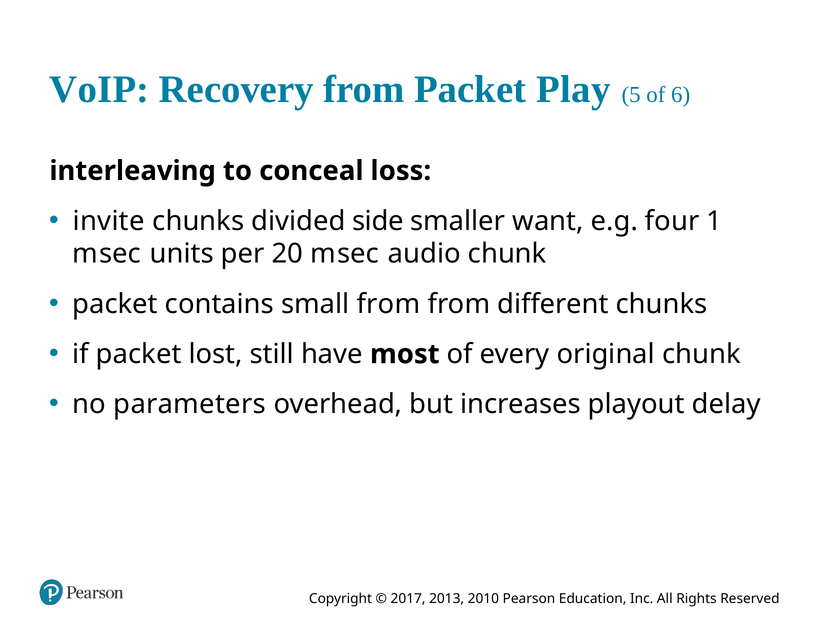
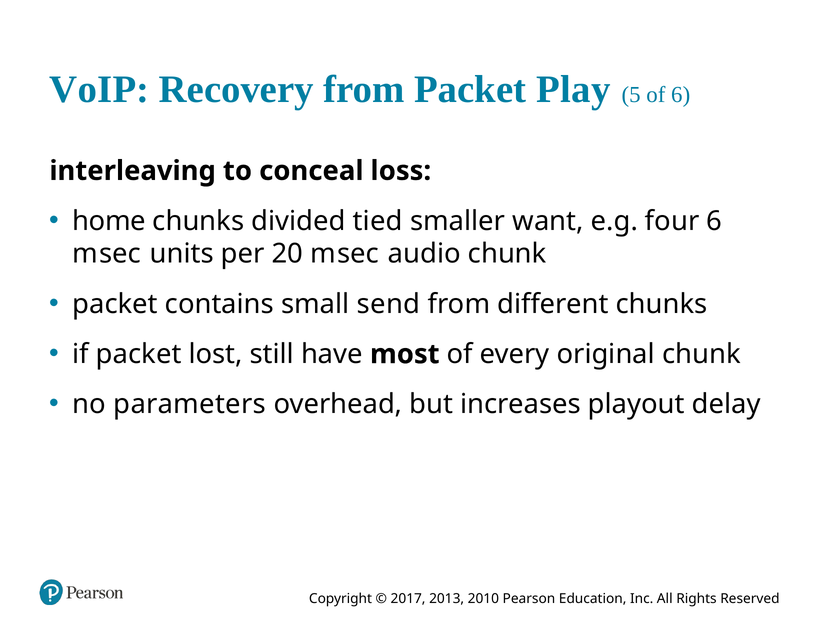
invite: invite -> home
side: side -> tied
four 1: 1 -> 6
small from: from -> send
